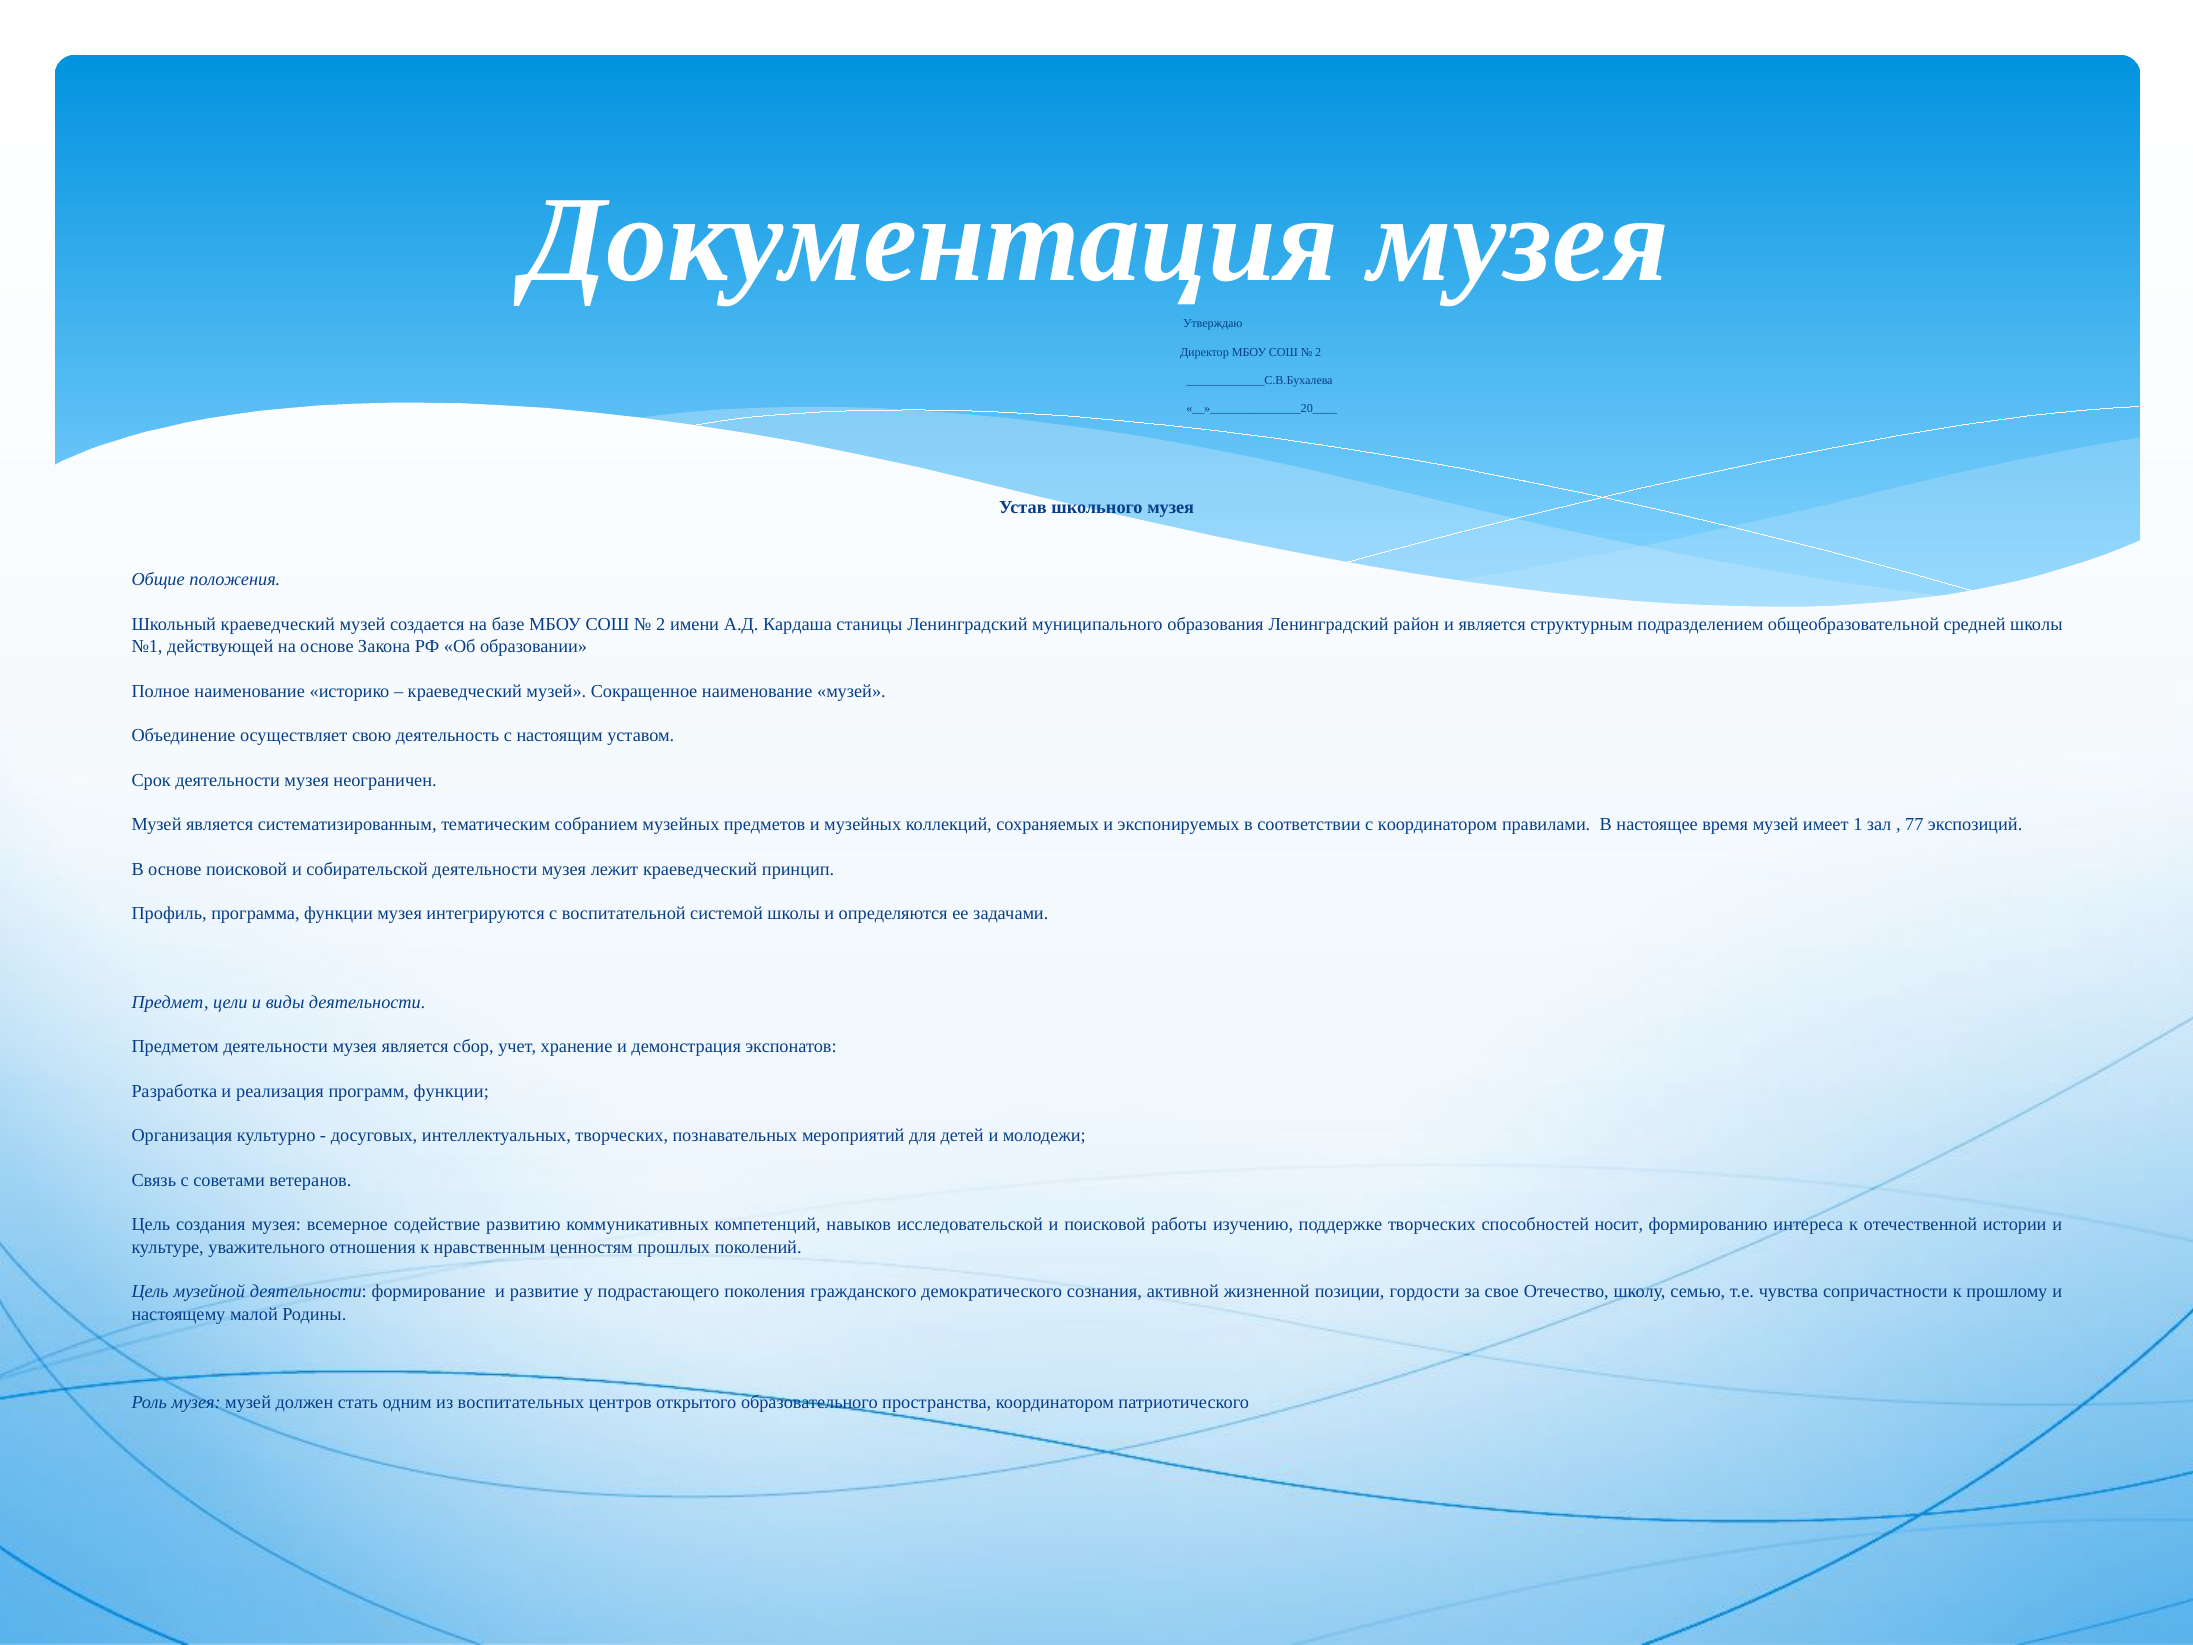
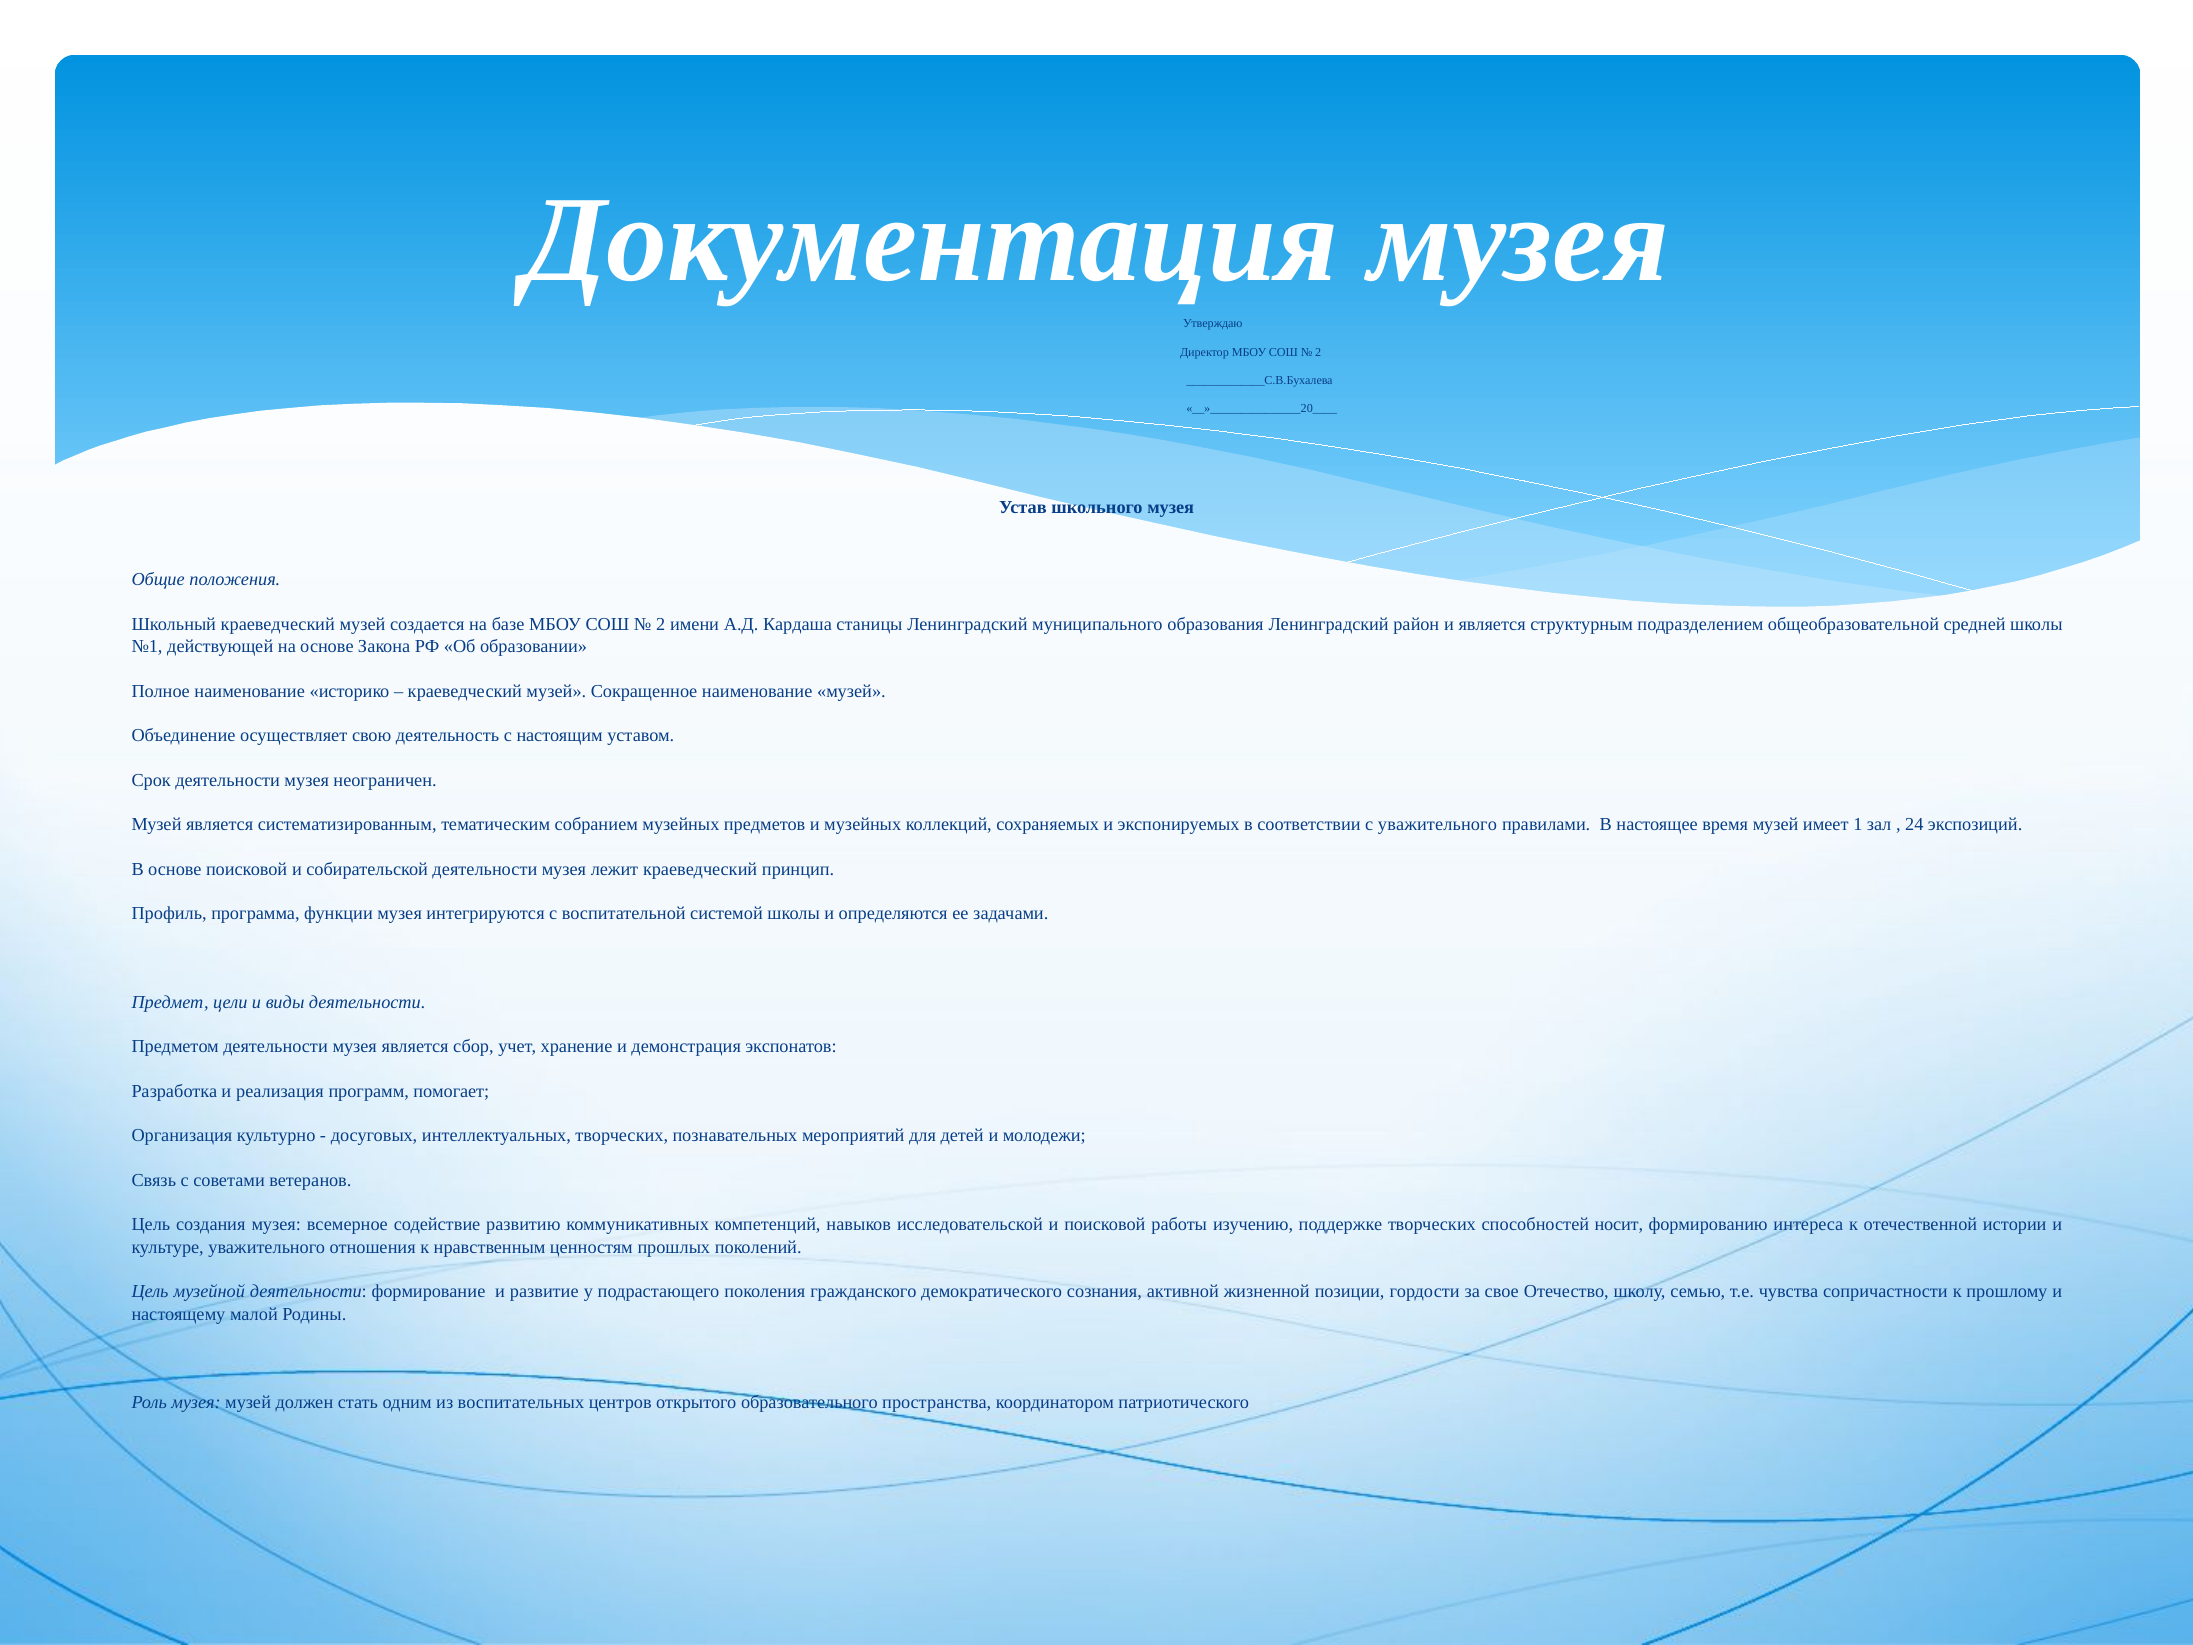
с координатором: координатором -> уважительного
77: 77 -> 24
программ функции: функции -> помогает
